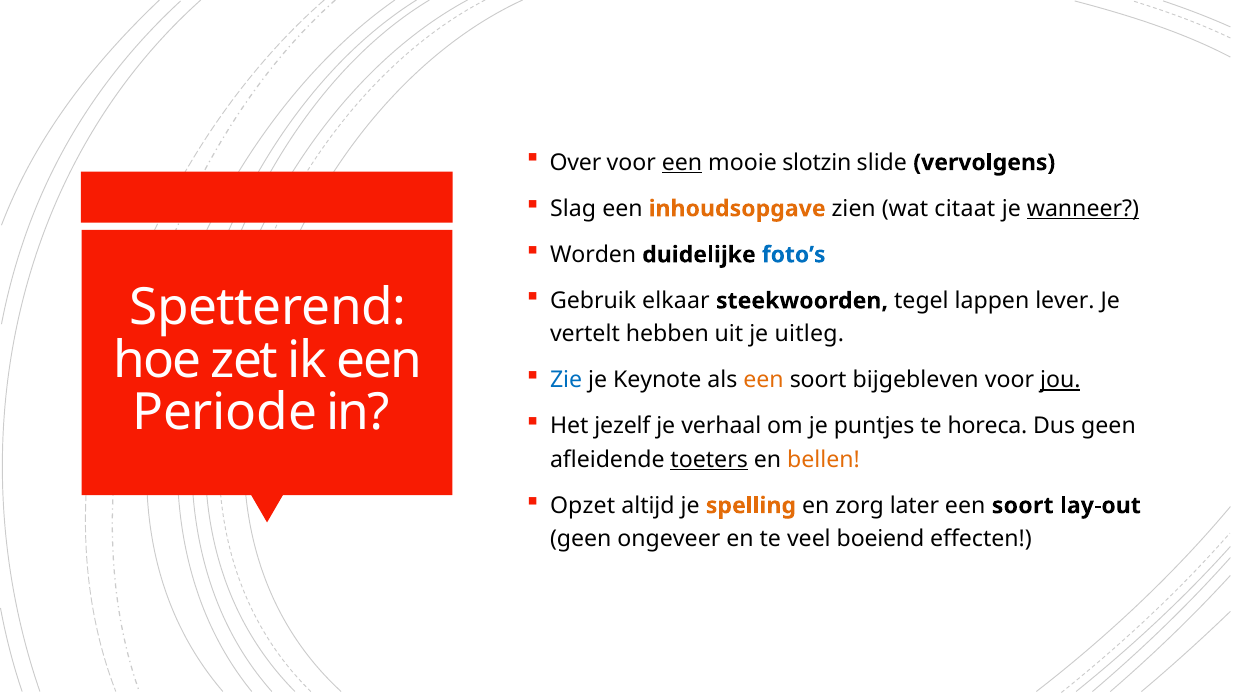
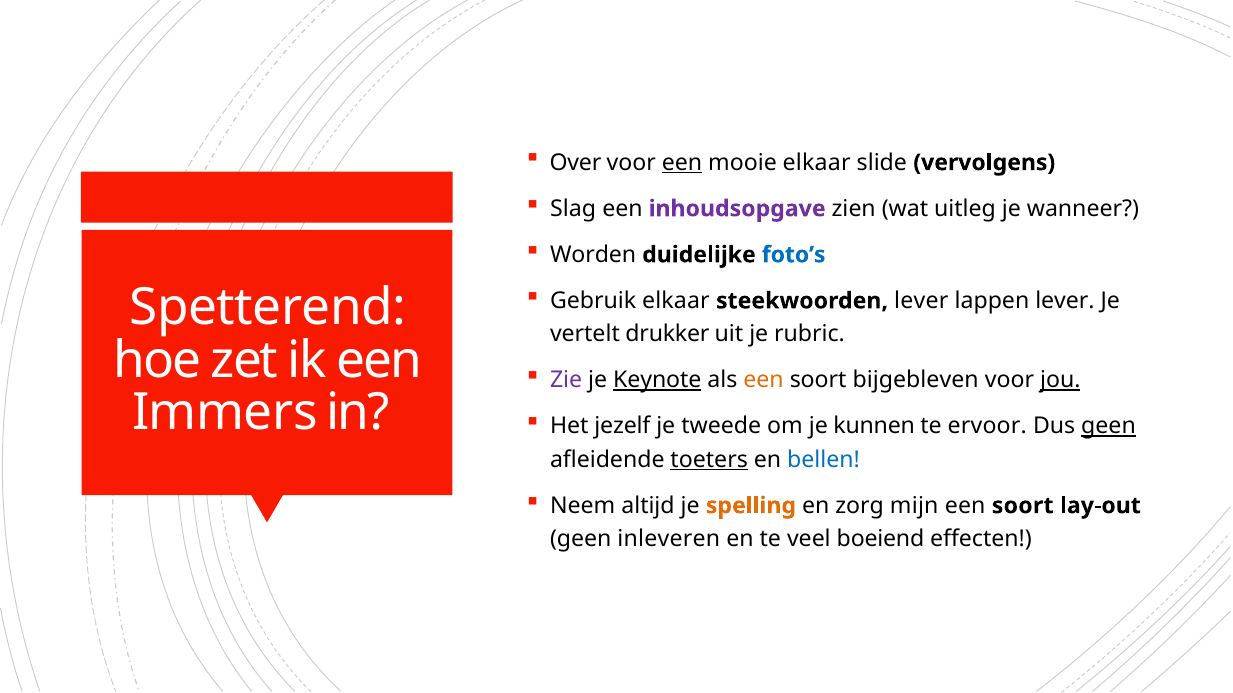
mooie slotzin: slotzin -> elkaar
inhoudsopgave colour: orange -> purple
citaat: citaat -> uitleg
wanneer underline: present -> none
steekwoorden tegel: tegel -> lever
hebben: hebben -> drukker
uitleg: uitleg -> rubric
Zie colour: blue -> purple
Keynote underline: none -> present
Periode: Periode -> Immers
verhaal: verhaal -> tweede
puntjes: puntjes -> kunnen
horeca: horeca -> ervoor
geen at (1109, 427) underline: none -> present
bellen colour: orange -> blue
Opzet: Opzet -> Neem
later: later -> mijn
ongeveer: ongeveer -> inleveren
